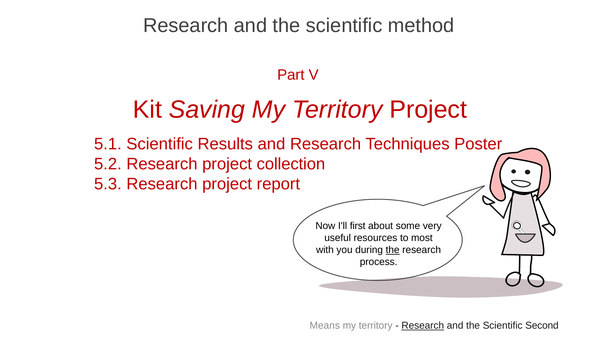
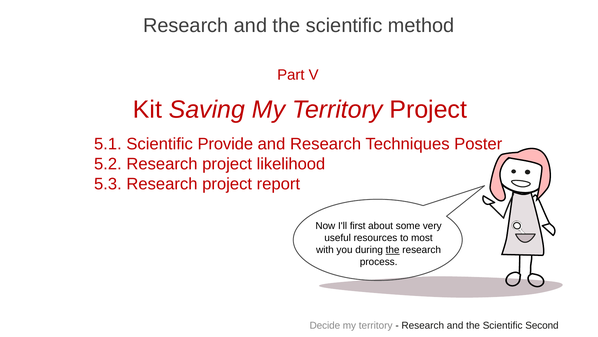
Results: Results -> Provide
collection: collection -> likelihood
Means: Means -> Decide
Research at (423, 325) underline: present -> none
